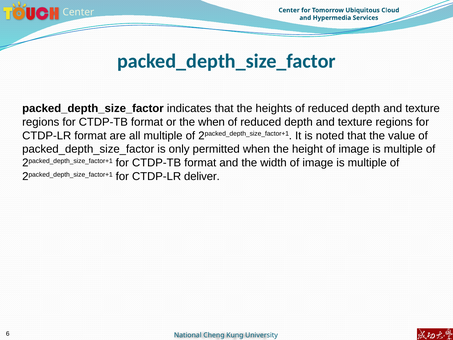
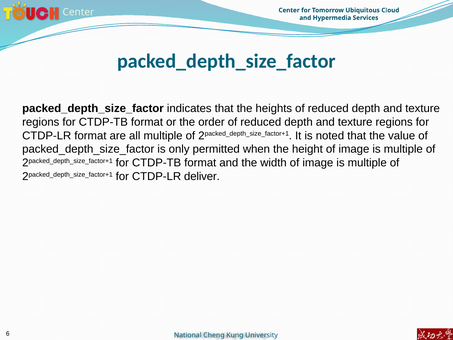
the when: when -> order
